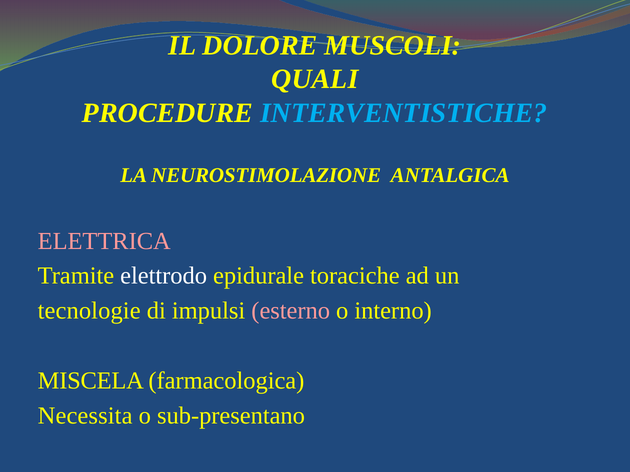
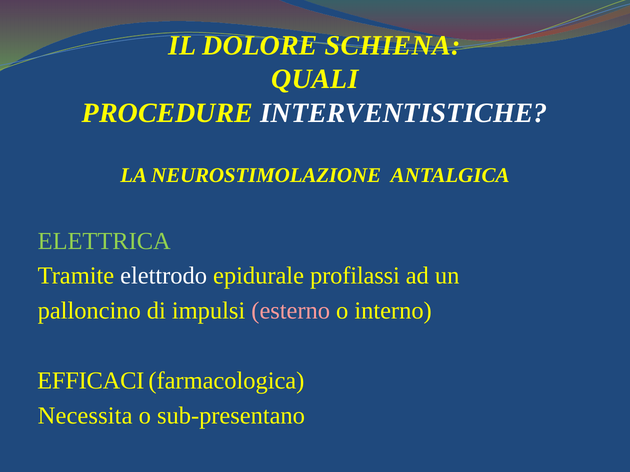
MUSCOLI: MUSCOLI -> SCHIENA
INTERVENTISTICHE colour: light blue -> white
ELETTRICA colour: pink -> light green
toraciche: toraciche -> profilassi
tecnologie: tecnologie -> palloncino
MISCELA: MISCELA -> EFFICACI
